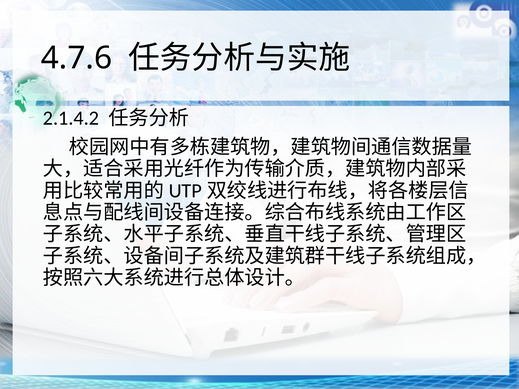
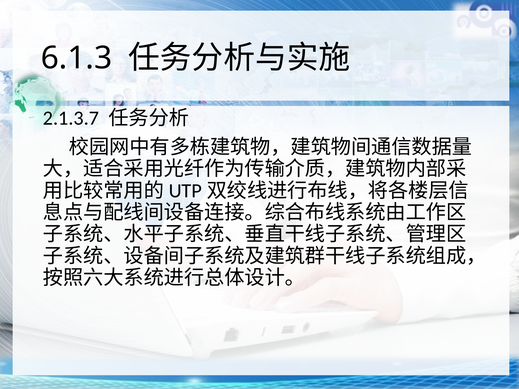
4.7.6: 4.7.6 -> 6.1.3
2.1.4.2: 2.1.4.2 -> 2.1.3.7
